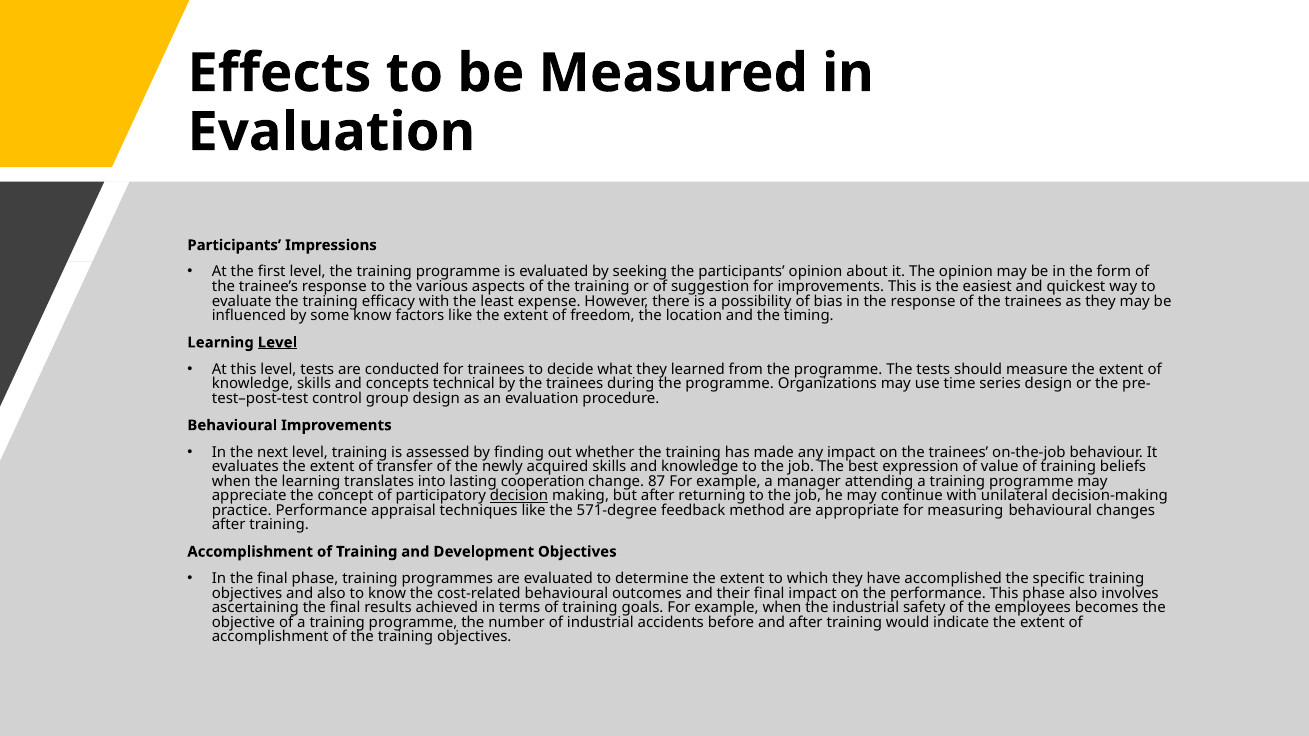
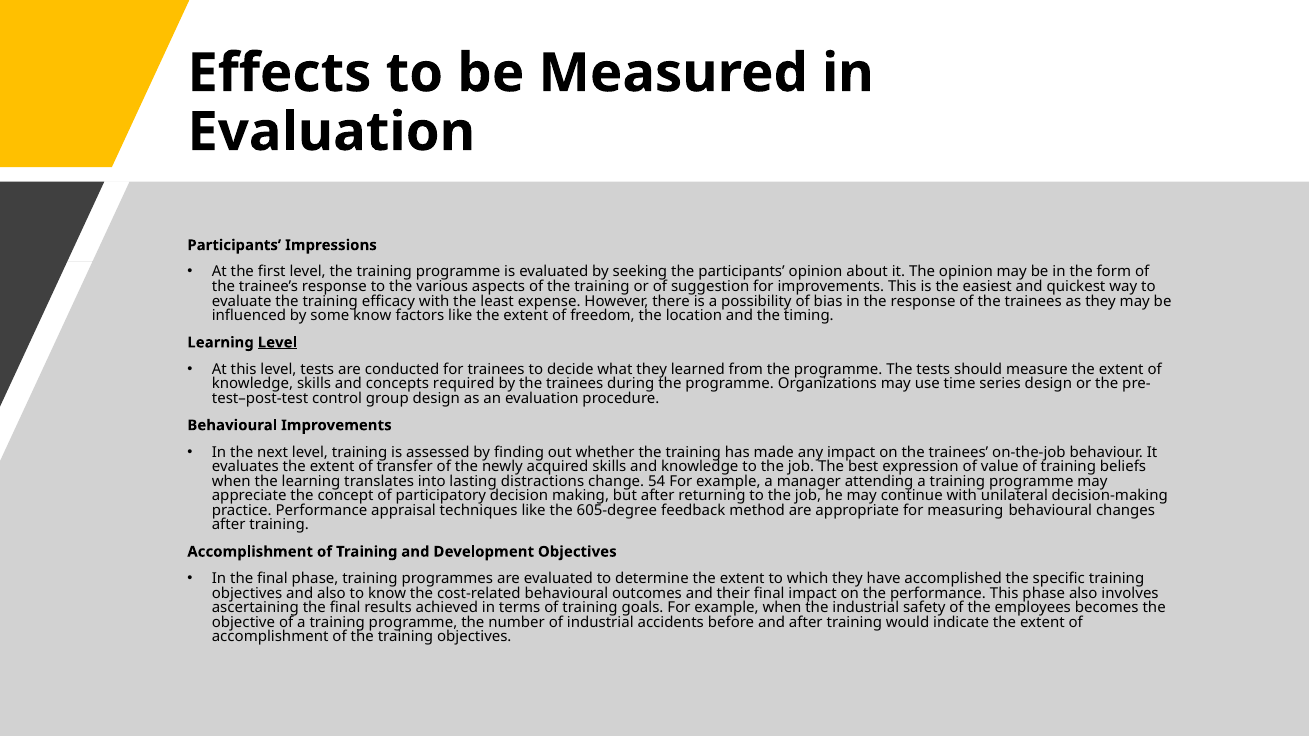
technical: technical -> required
cooperation: cooperation -> distractions
87: 87 -> 54
decision underline: present -> none
571-degree: 571-degree -> 605-degree
